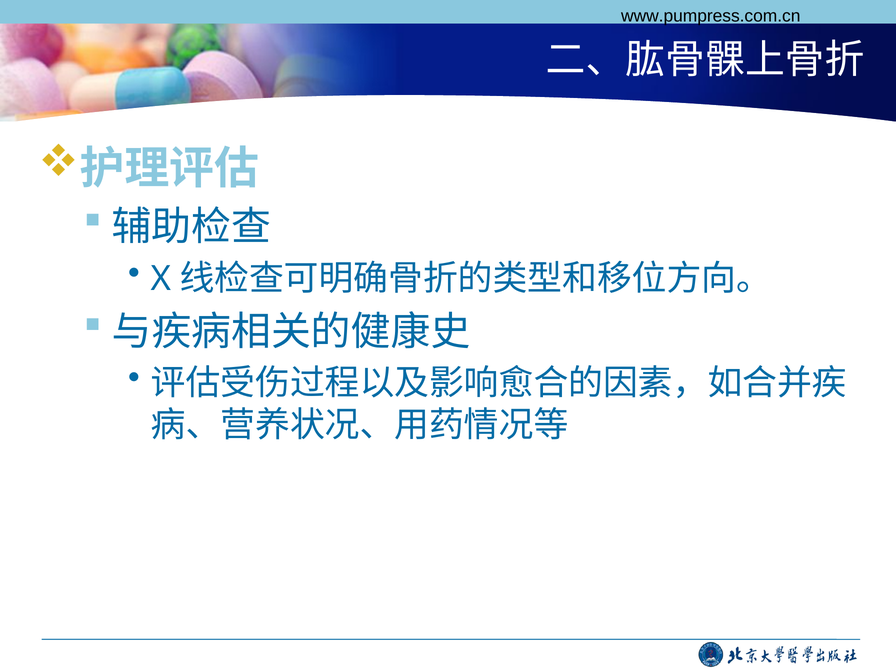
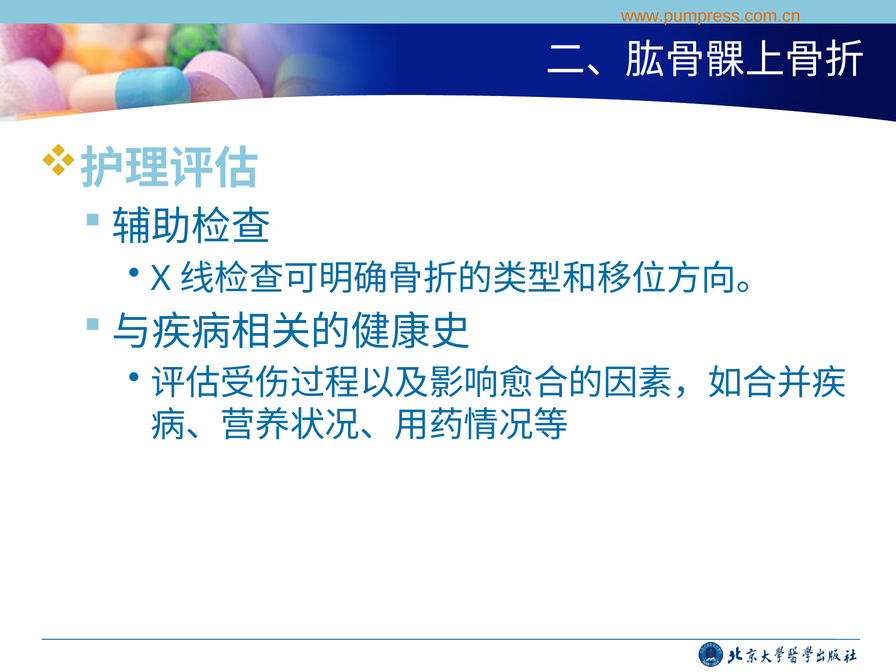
www.pumpress.com.cn colour: black -> orange
